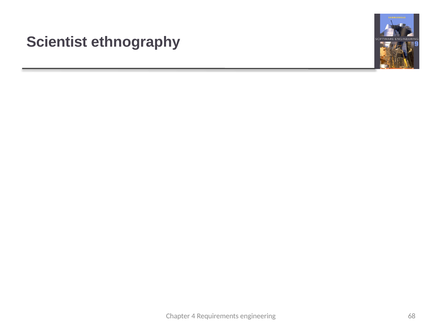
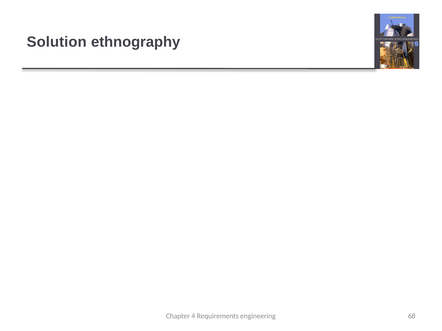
Scientist: Scientist -> Solution
